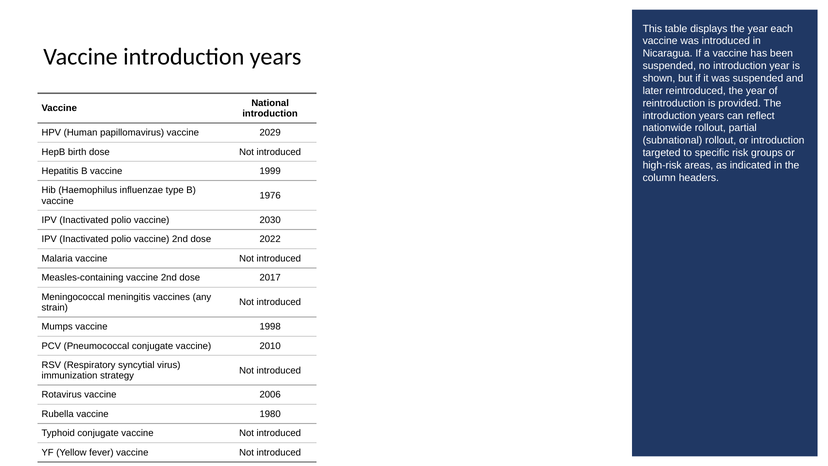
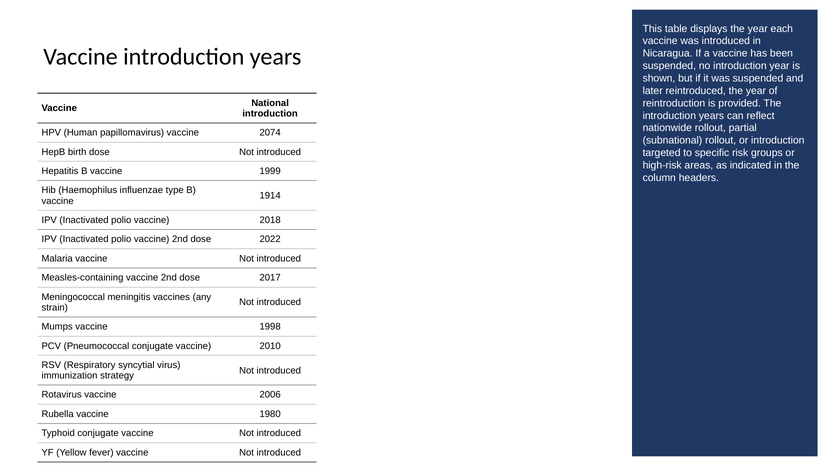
2029: 2029 -> 2074
1976: 1976 -> 1914
2030: 2030 -> 2018
